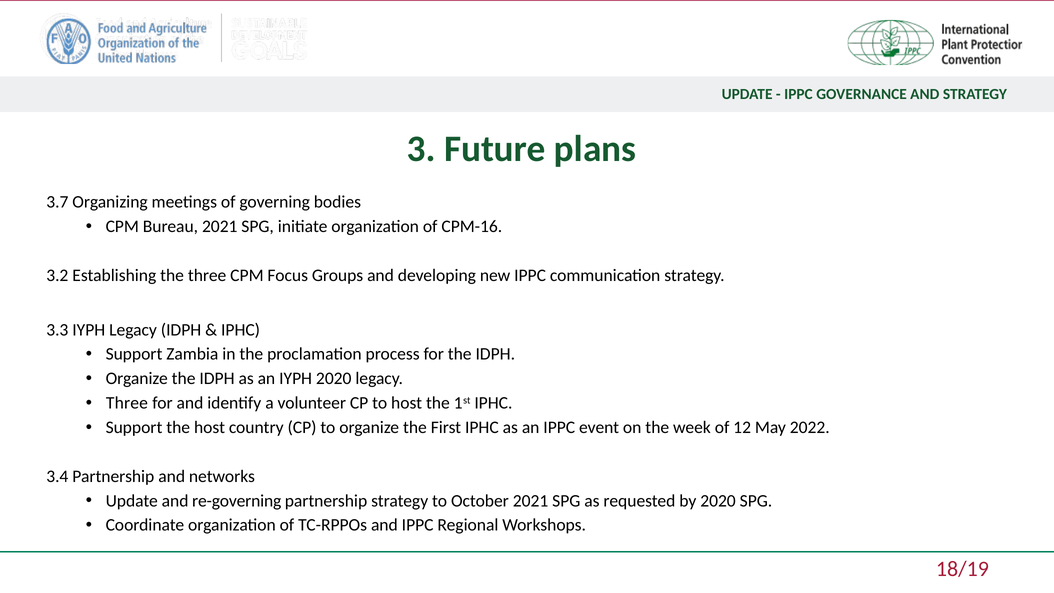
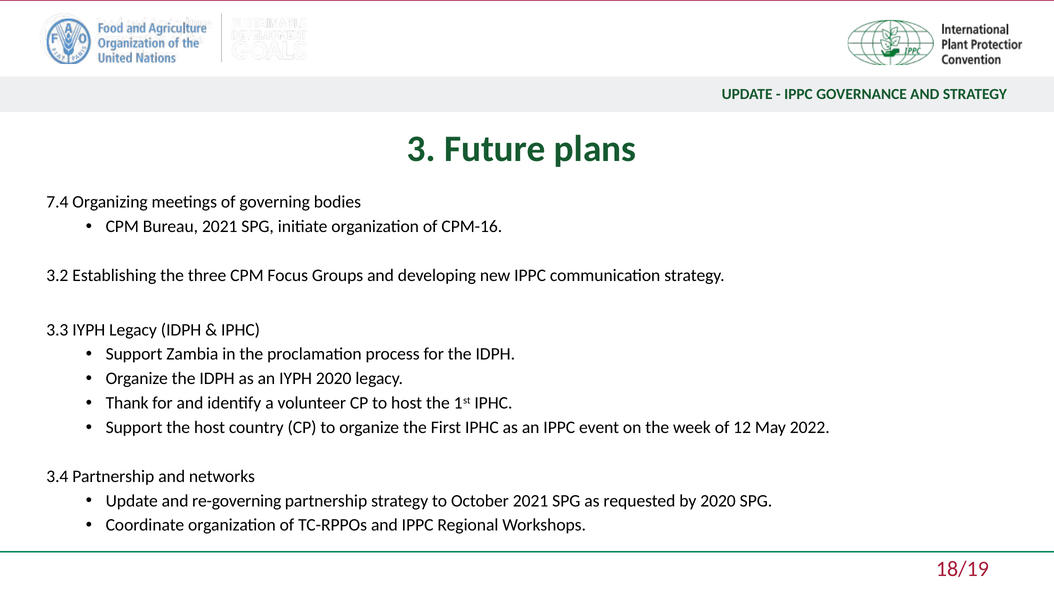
3.7: 3.7 -> 7.4
Three at (127, 403): Three -> Thank
